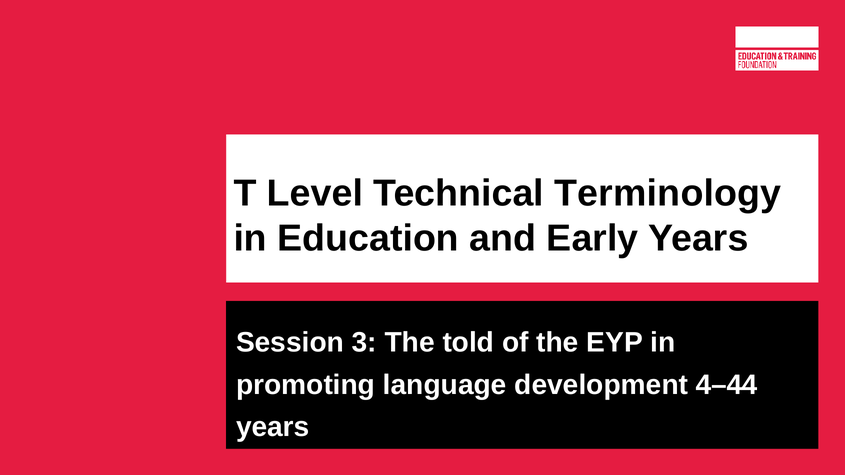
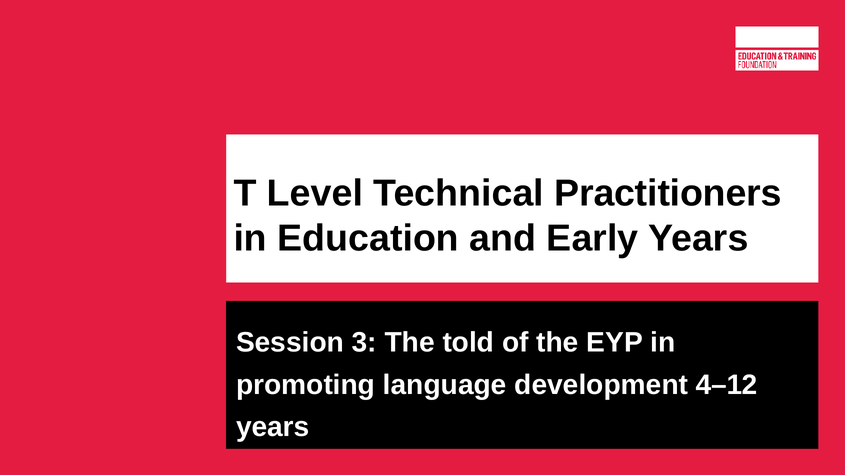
Terminology: Terminology -> Practitioners
4–44: 4–44 -> 4–12
